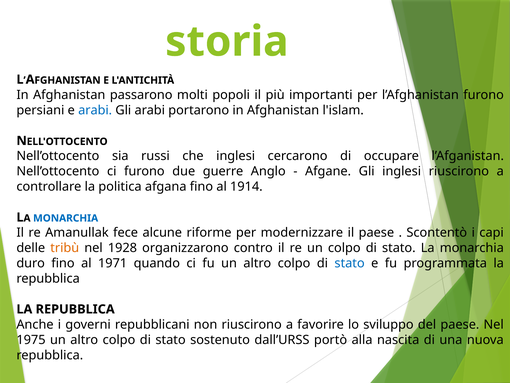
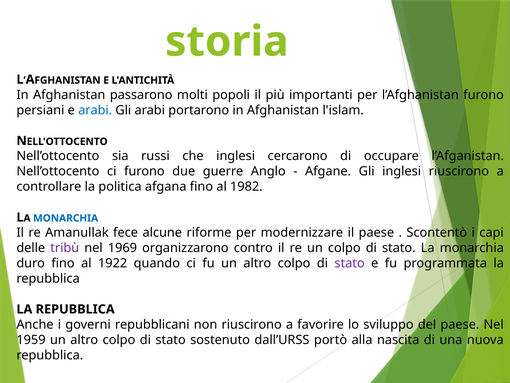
1914: 1914 -> 1982
tribù colour: orange -> purple
1928: 1928 -> 1969
1971: 1971 -> 1922
stato at (350, 263) colour: blue -> purple
1975: 1975 -> 1959
